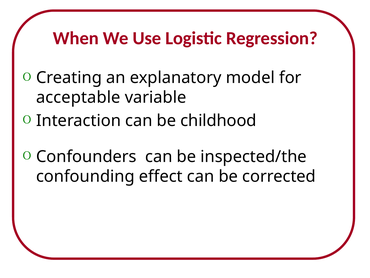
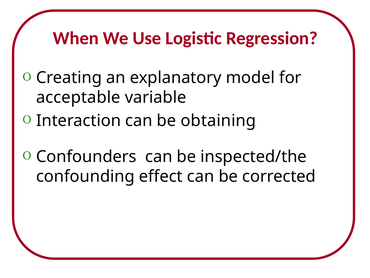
childhood: childhood -> obtaining
